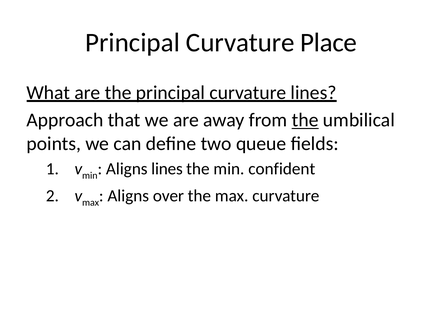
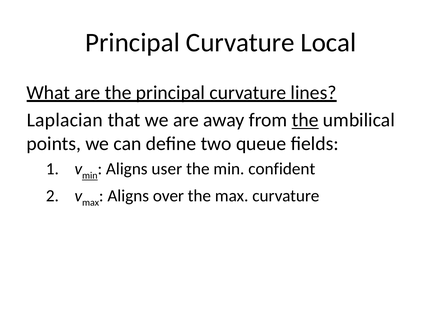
Place: Place -> Local
Approach: Approach -> Laplacian
min at (90, 176) underline: none -> present
Aligns lines: lines -> user
